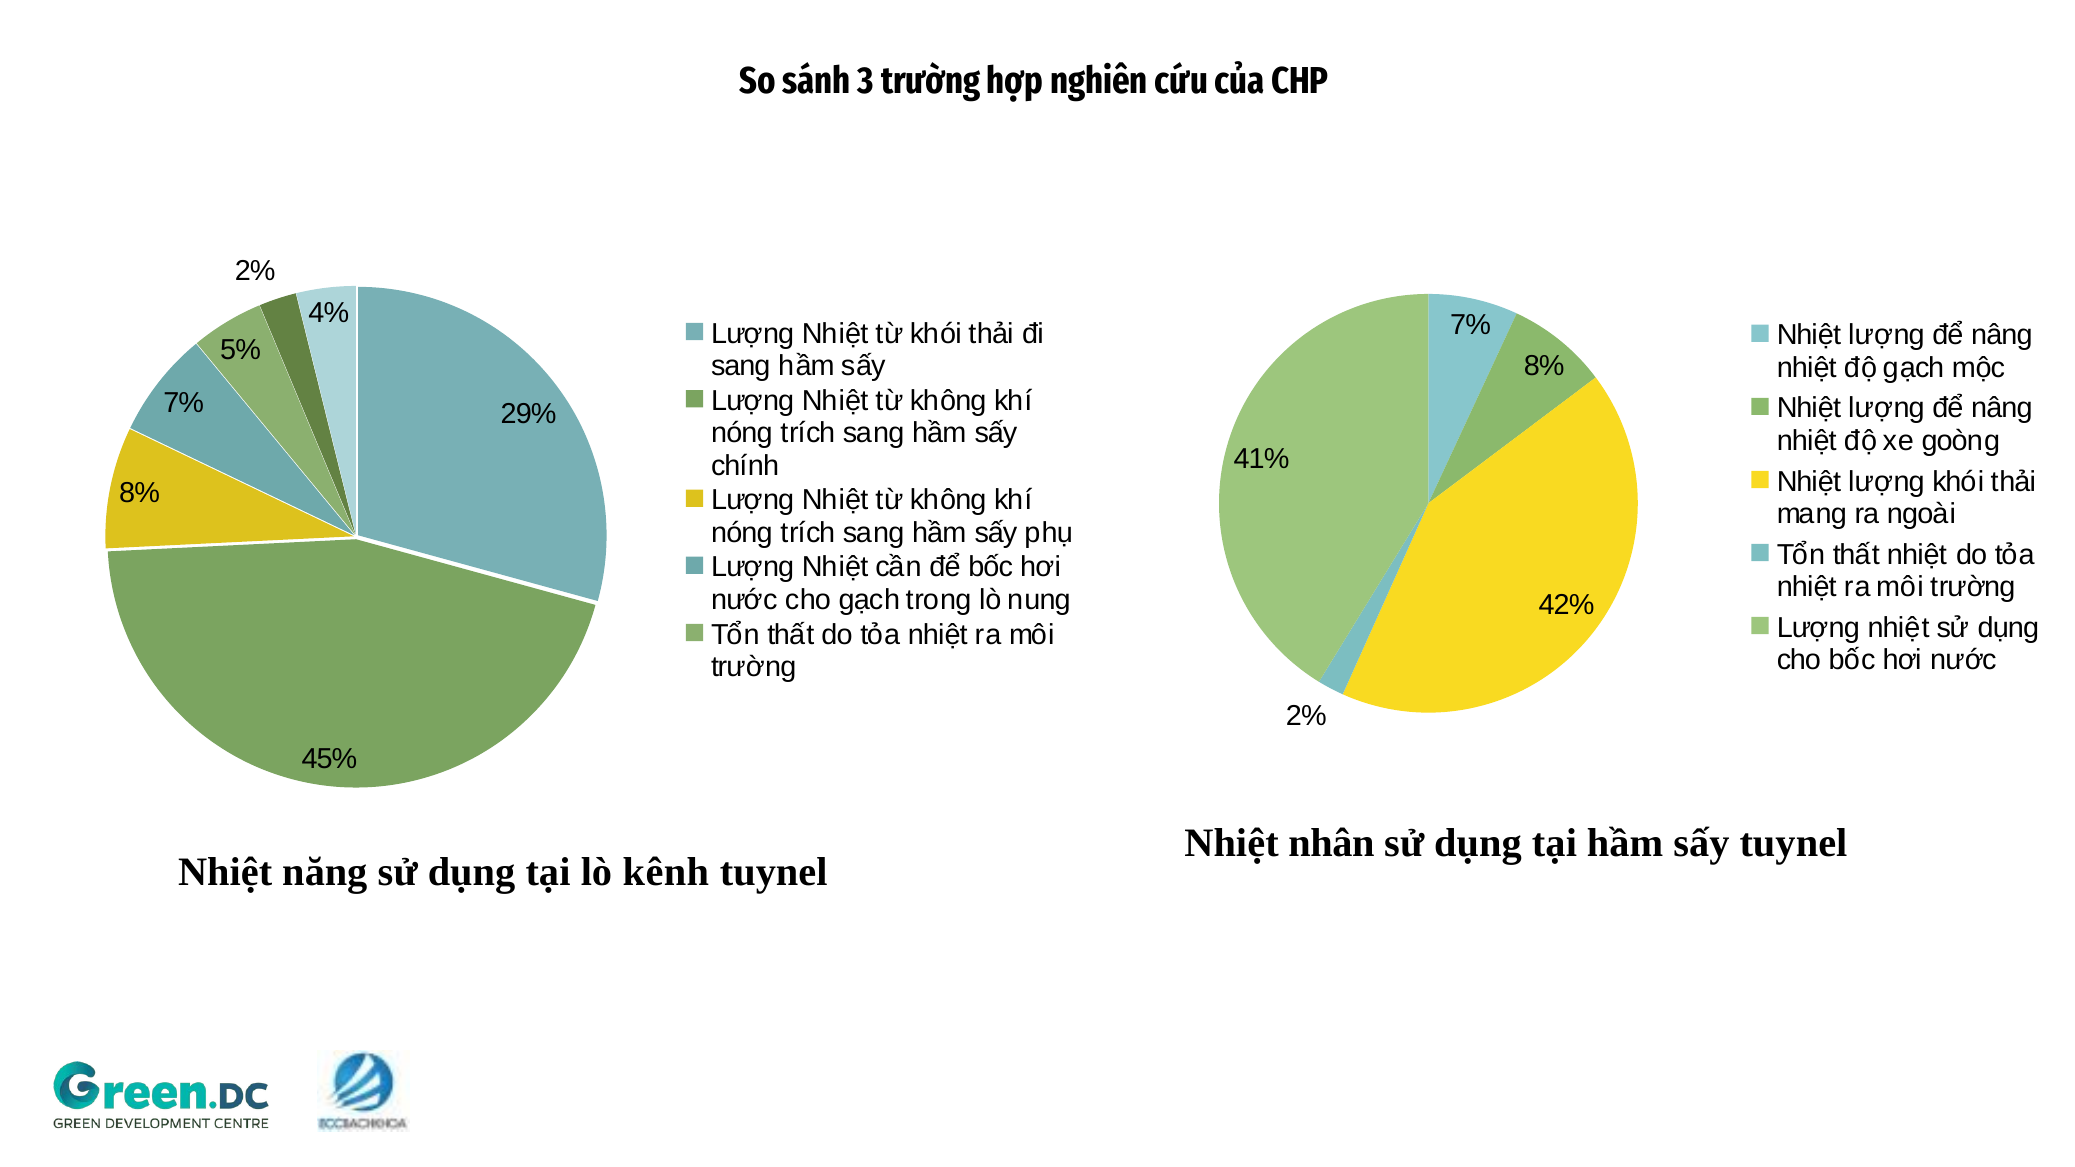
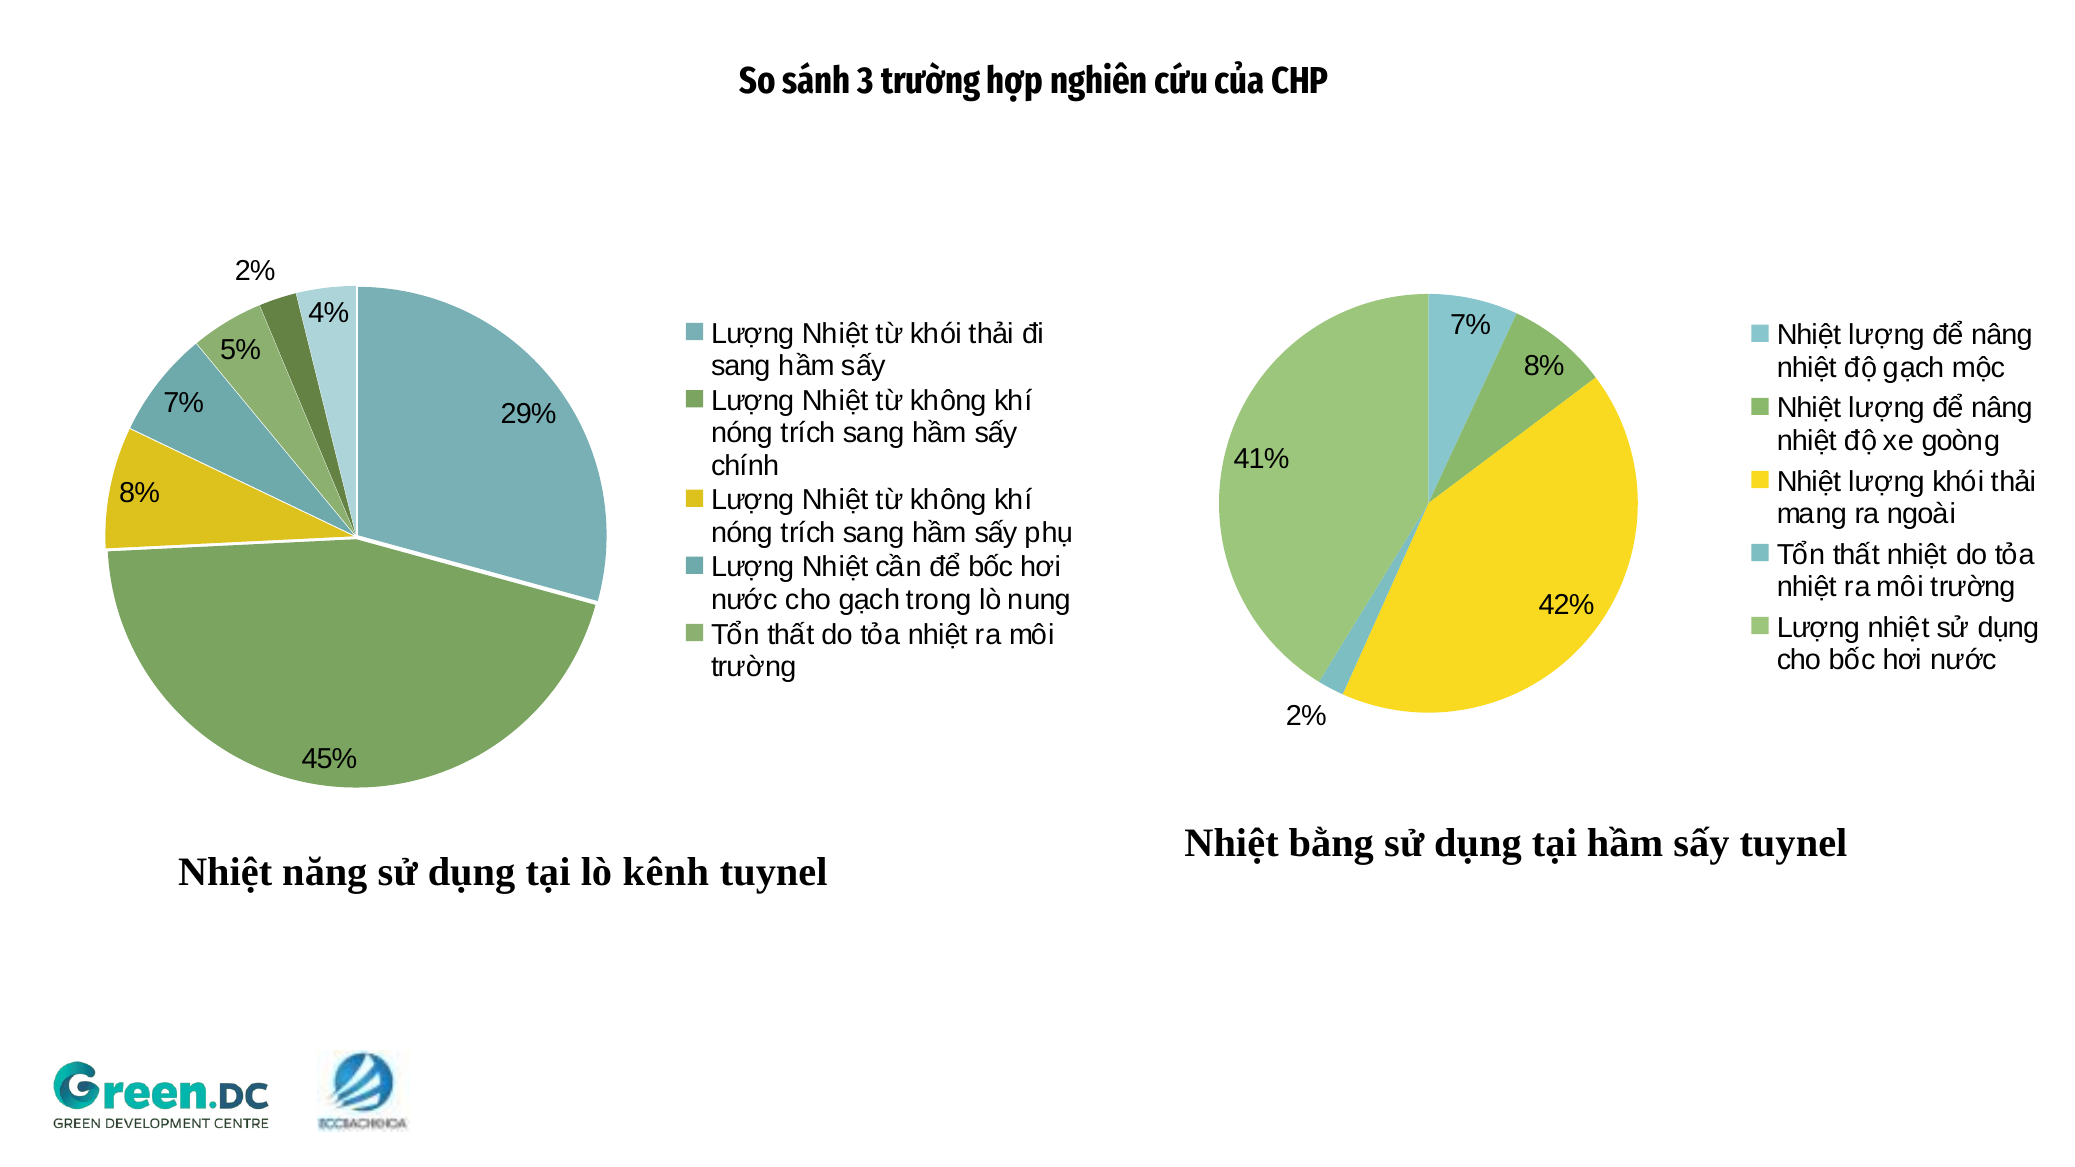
nhân: nhân -> bằng
